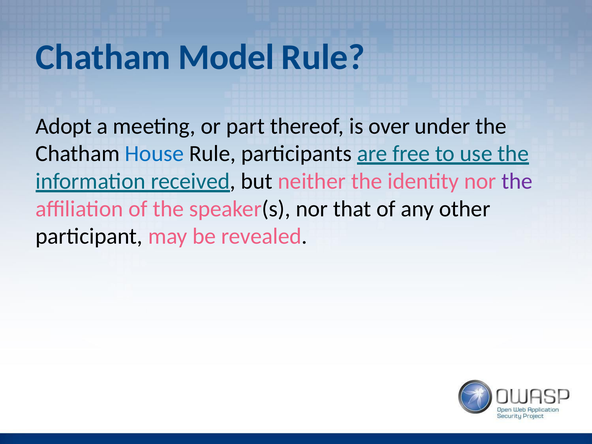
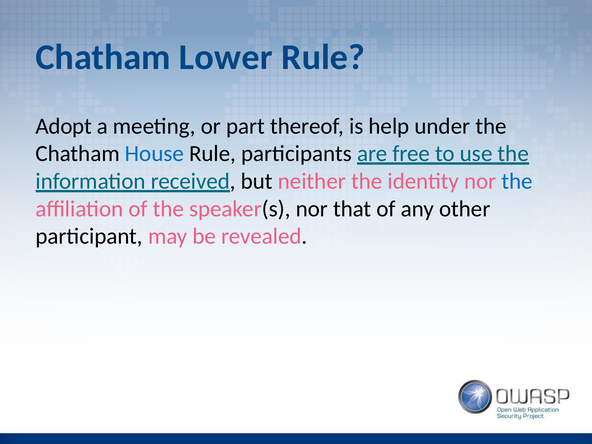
Model: Model -> Lower
over: over -> help
the at (517, 181) colour: purple -> blue
